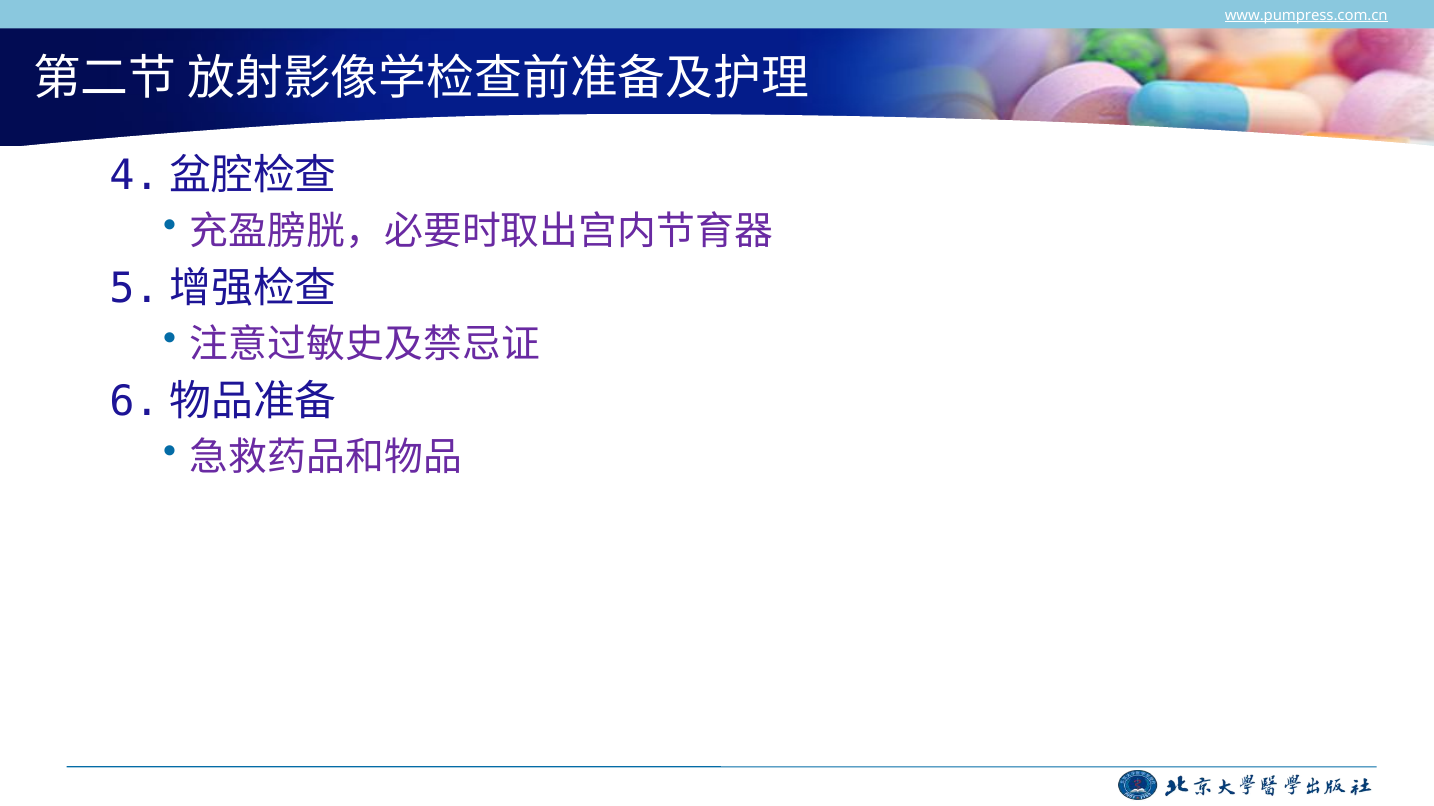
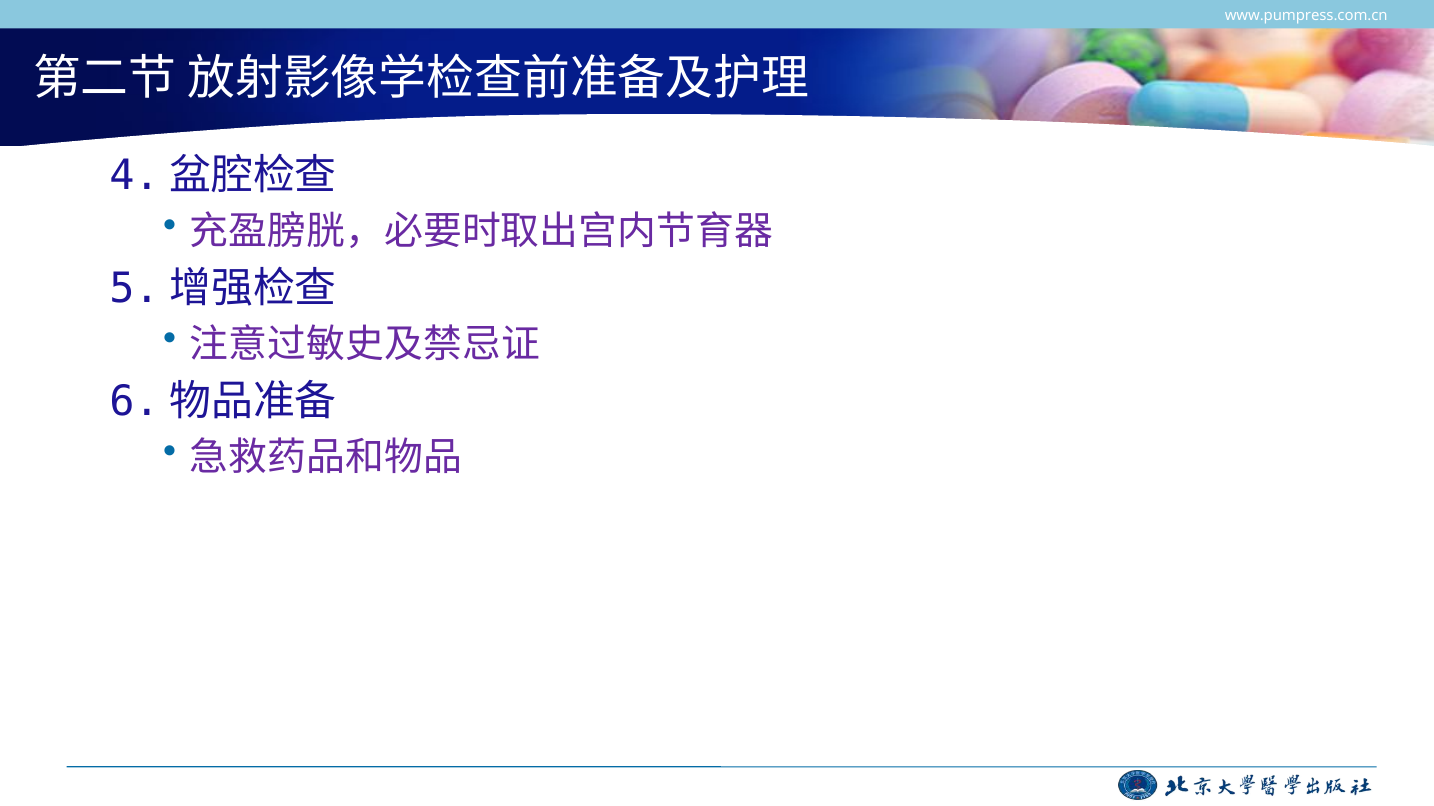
www.pumpress.com.cn underline: present -> none
